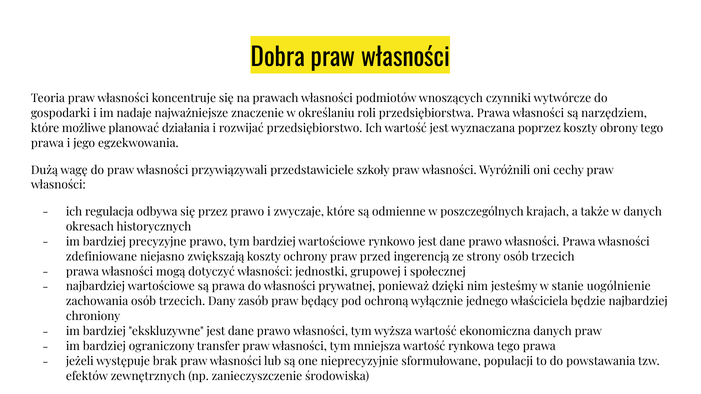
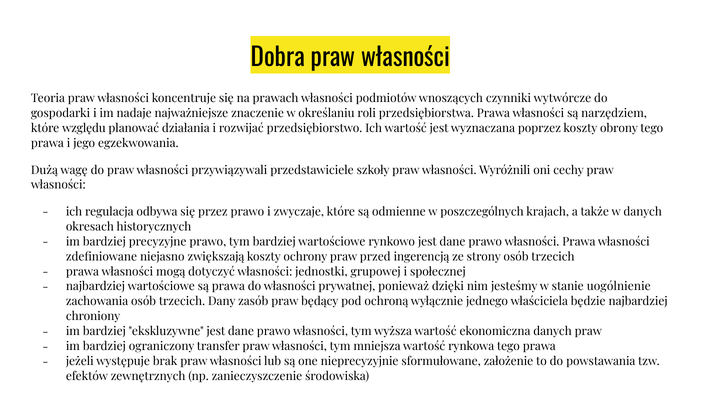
możliwe: możliwe -> względu
populacji: populacji -> założenie
